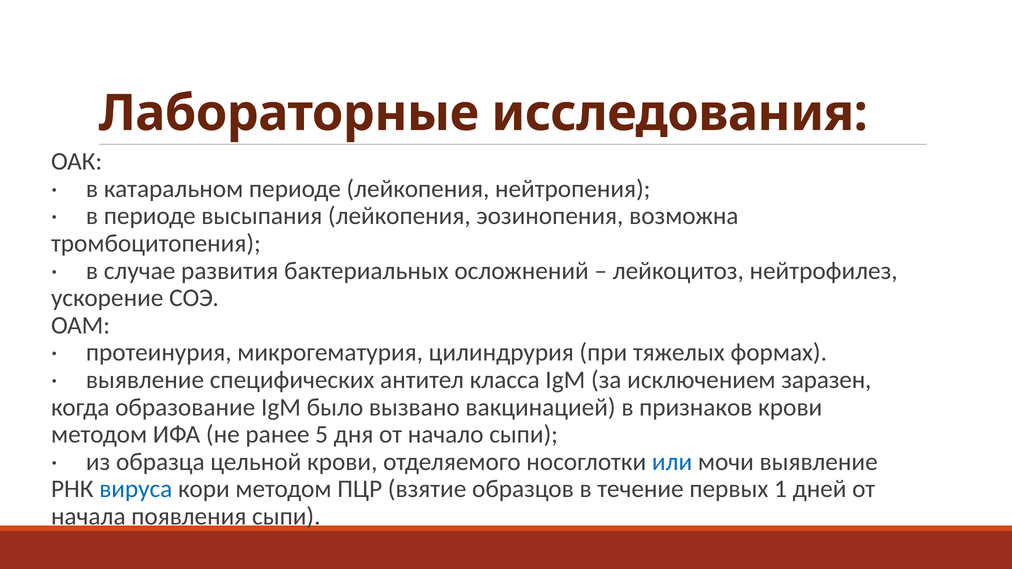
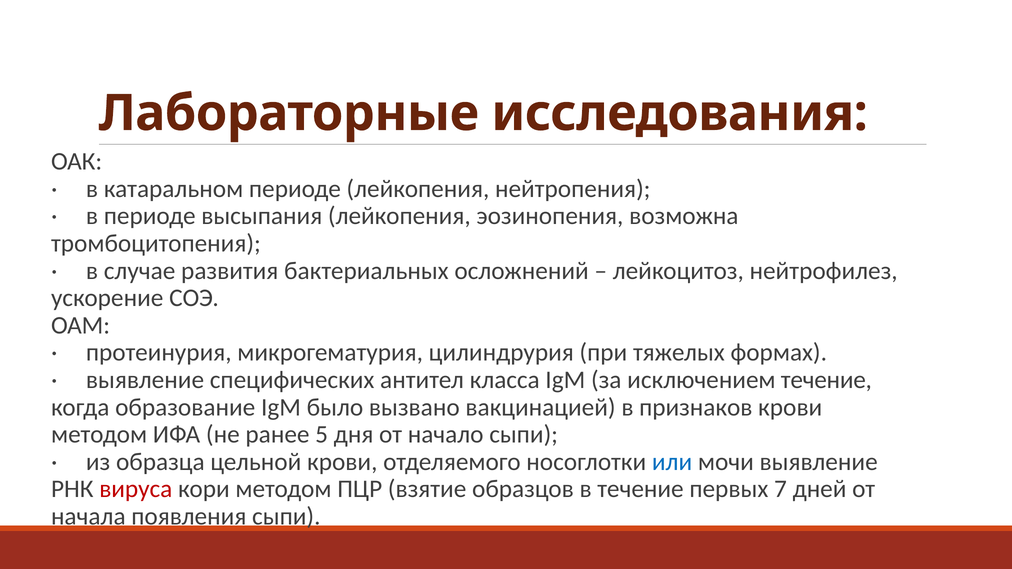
исключением заразен: заразен -> течение
вируса colour: blue -> red
1: 1 -> 7
